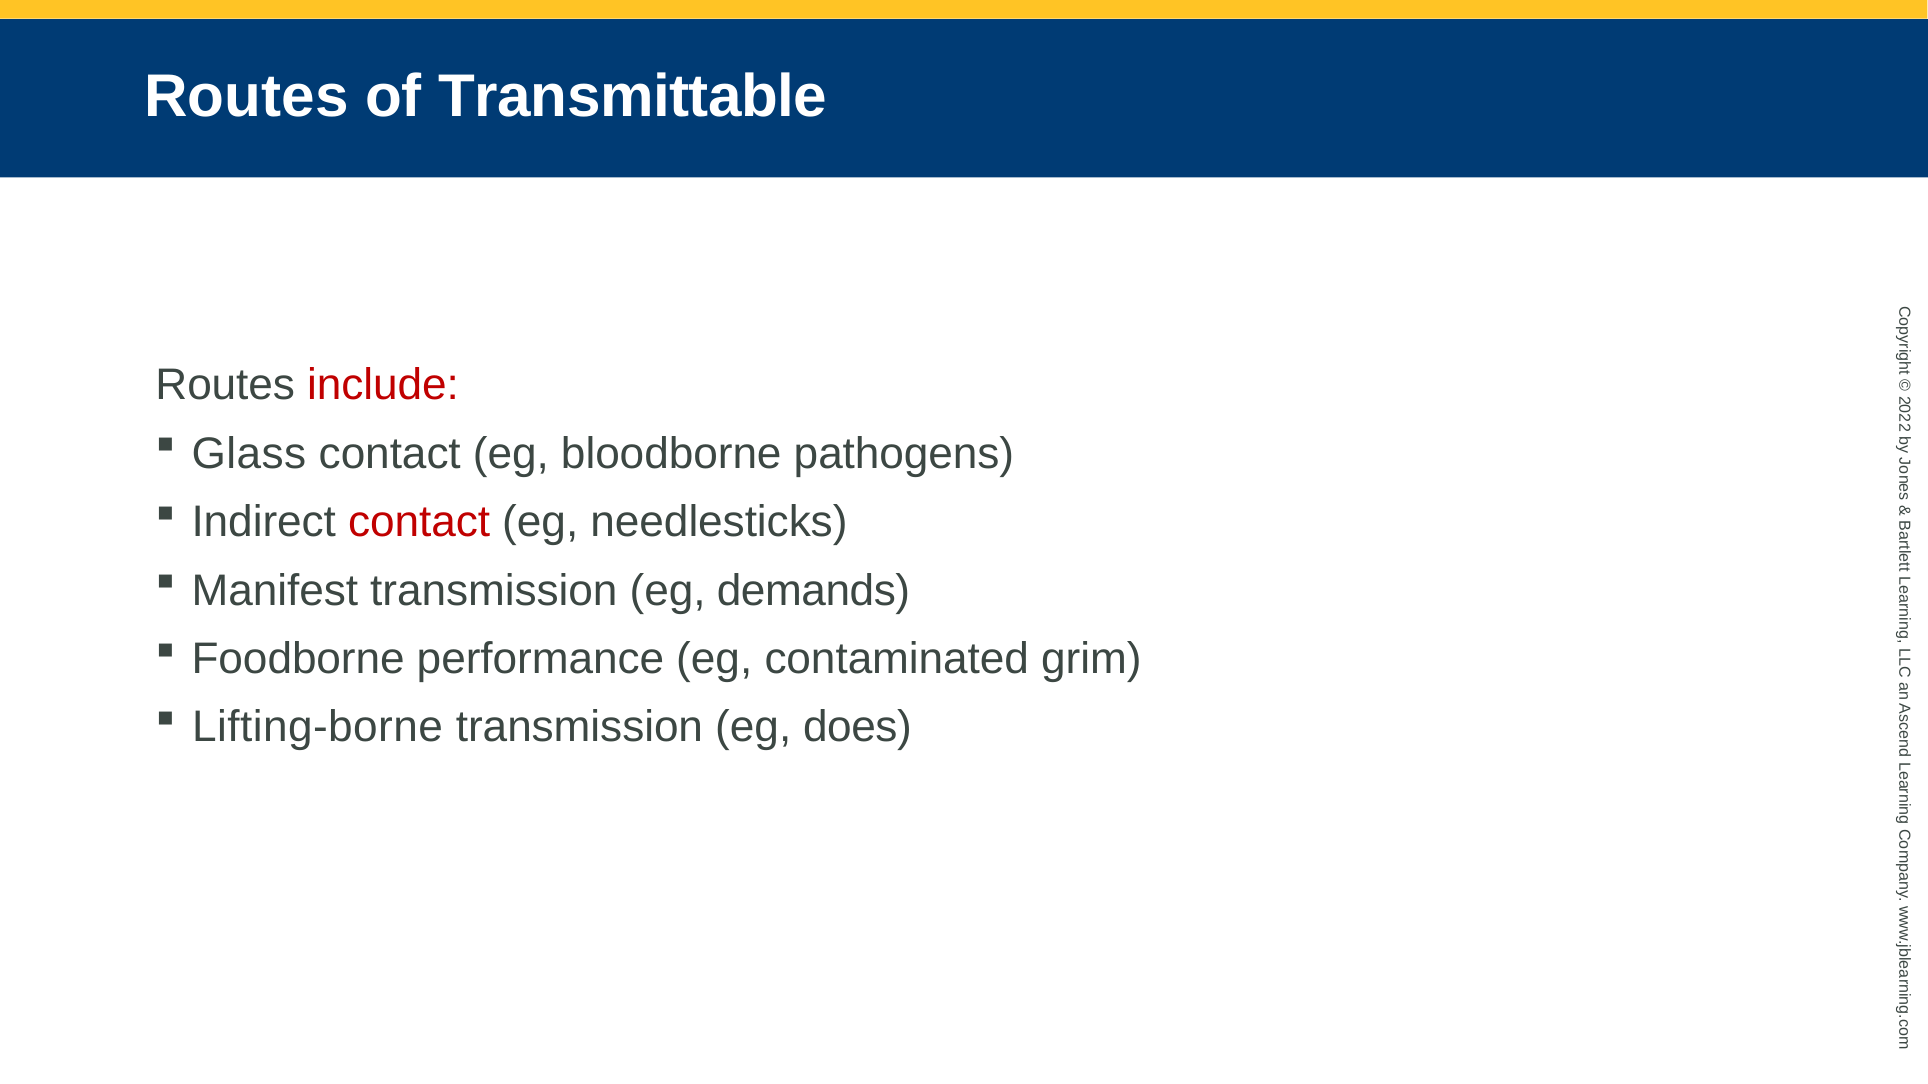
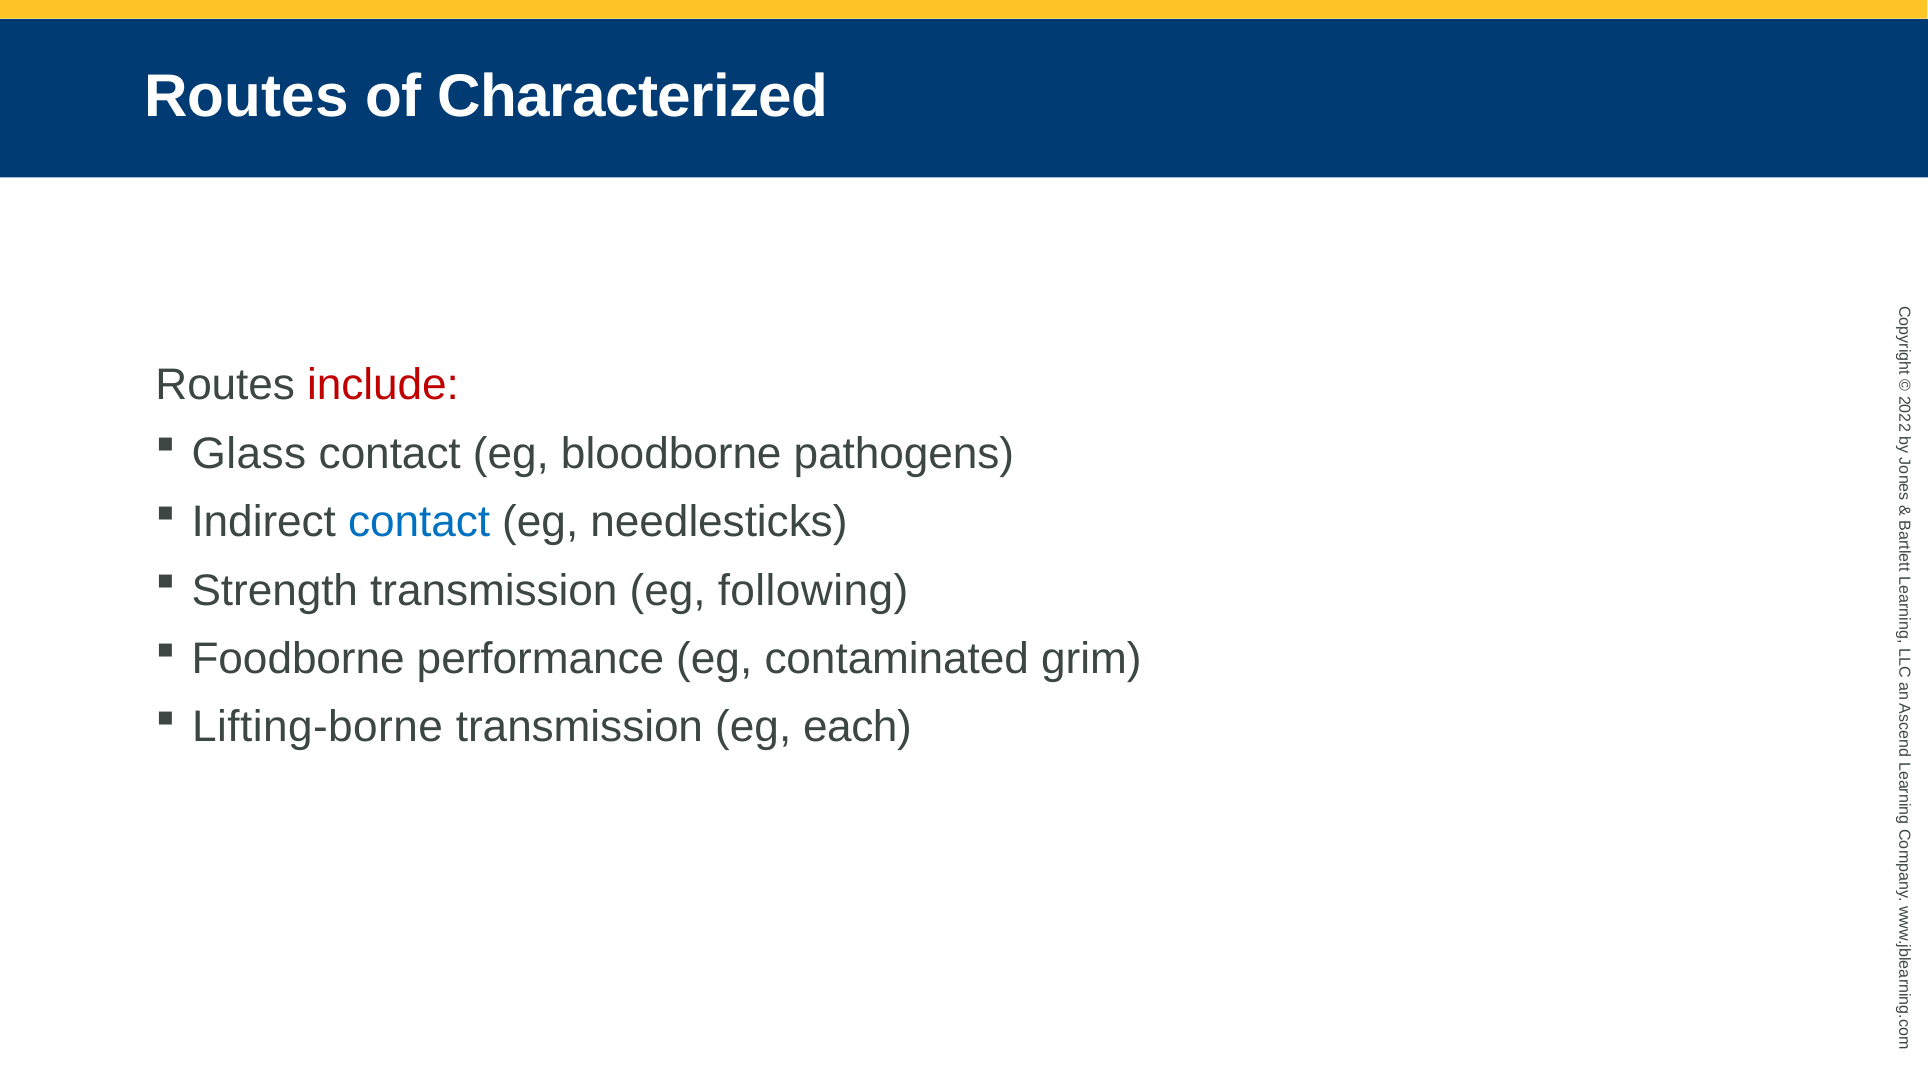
Transmittable: Transmittable -> Characterized
contact at (419, 522) colour: red -> blue
Manifest: Manifest -> Strength
demands: demands -> following
does: does -> each
